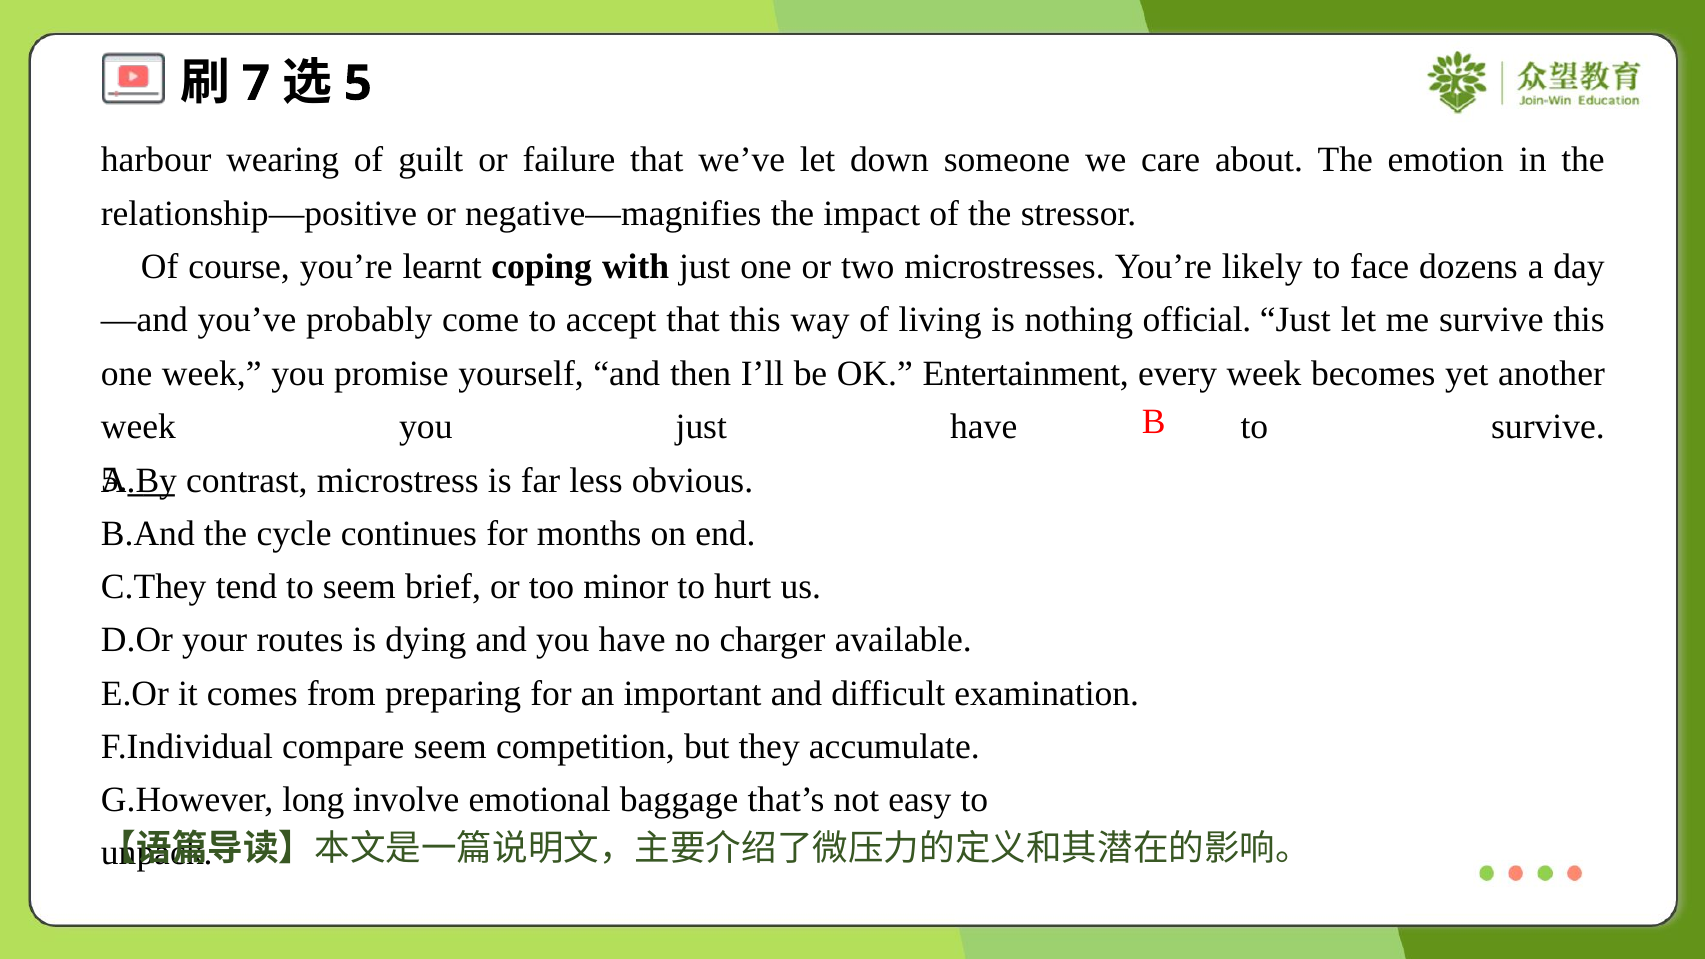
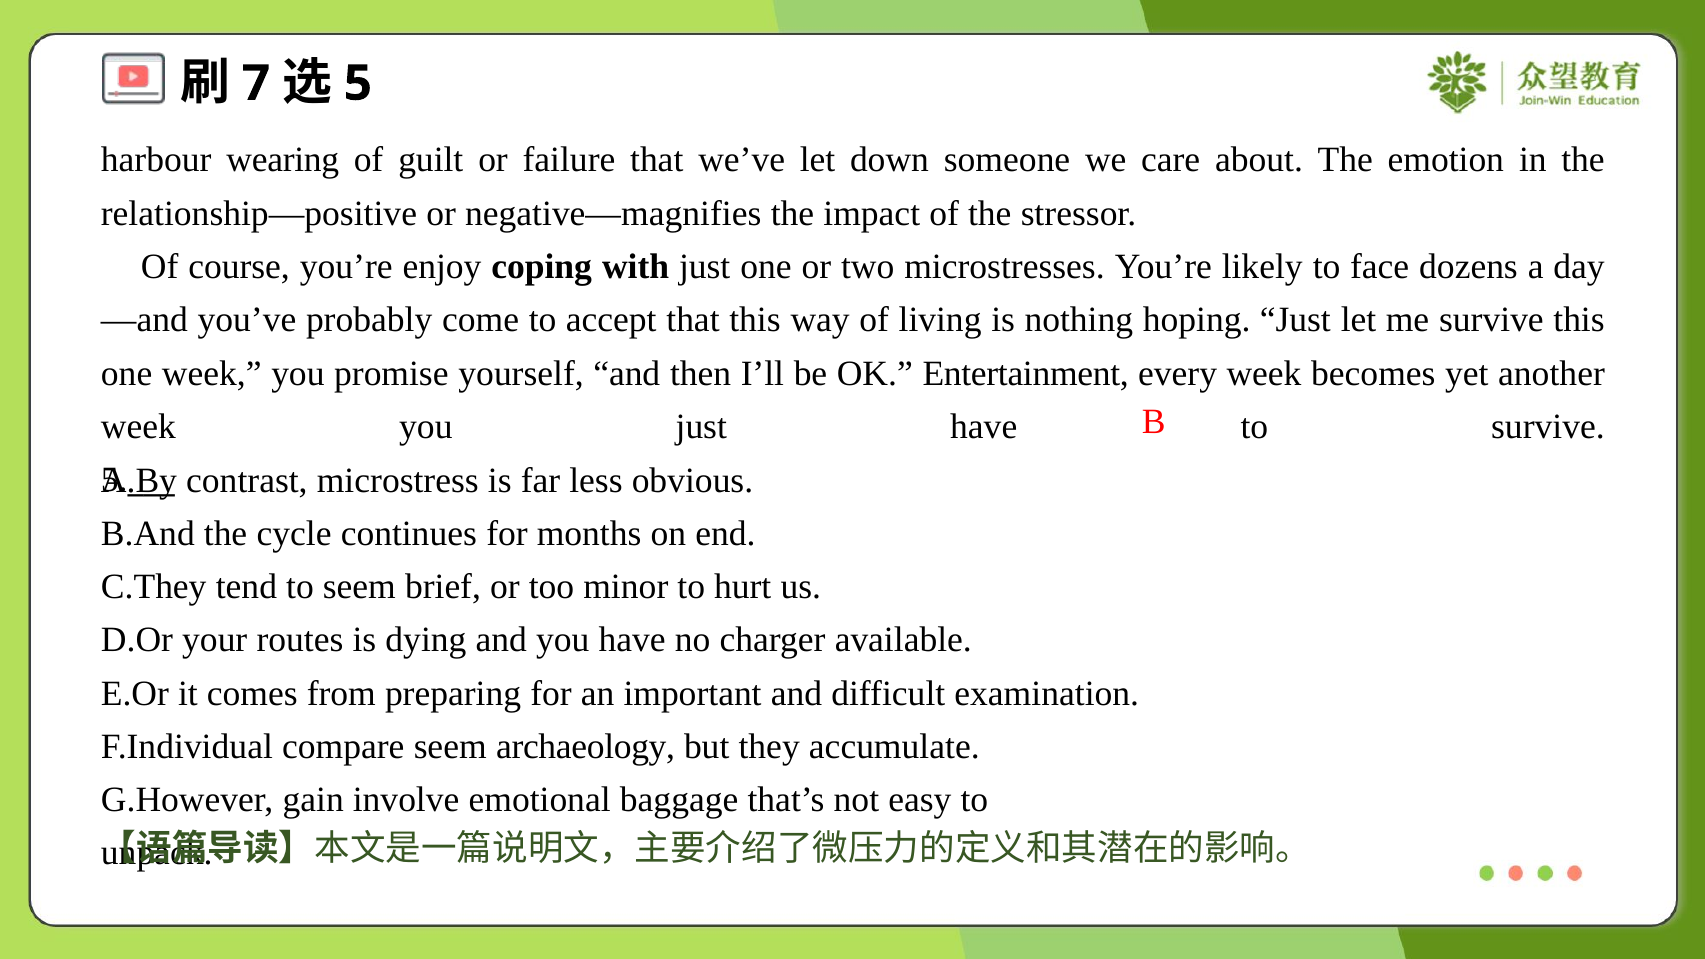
learnt: learnt -> enjoy
official: official -> hoping
competition: competition -> archaeology
long: long -> gain
